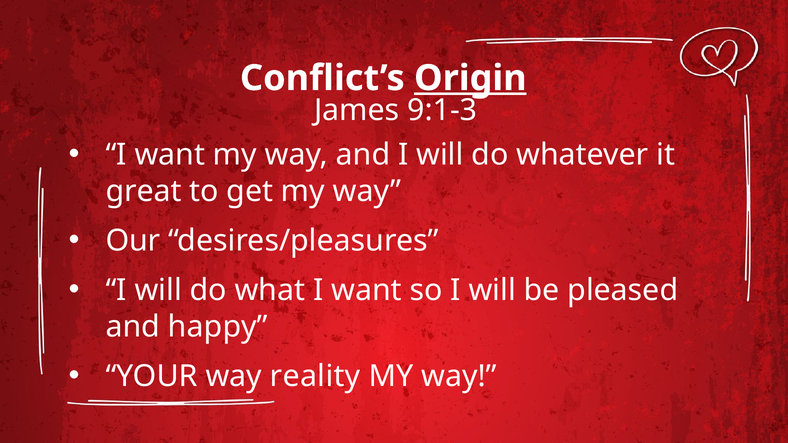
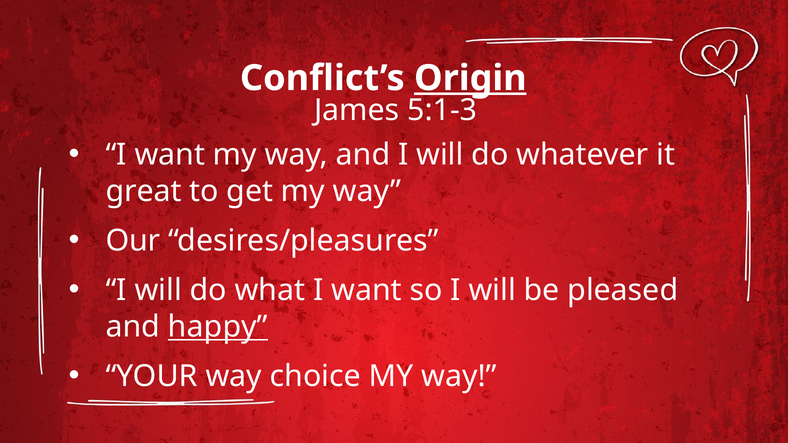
9:1-3: 9:1-3 -> 5:1-3
happy underline: none -> present
reality: reality -> choice
